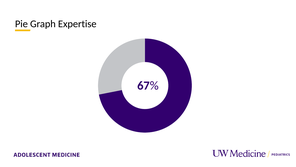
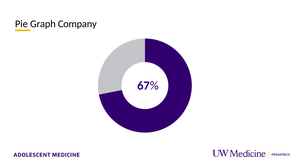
Expertise: Expertise -> Company
